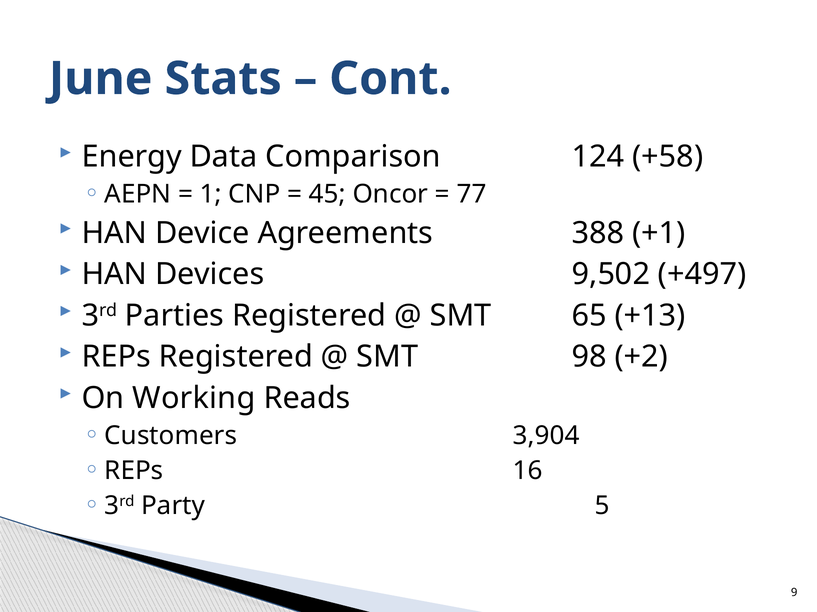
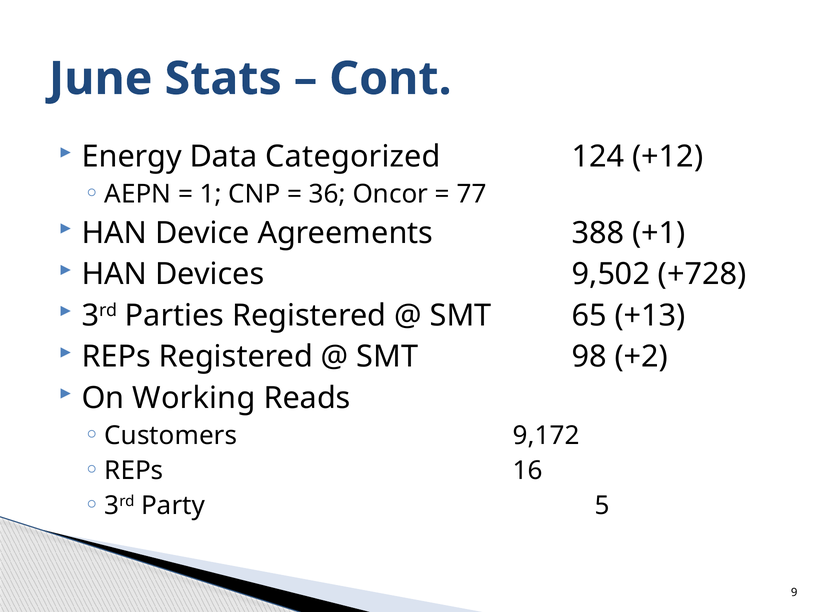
Comparison: Comparison -> Categorized
+58: +58 -> +12
45: 45 -> 36
+497: +497 -> +728
3,904: 3,904 -> 9,172
